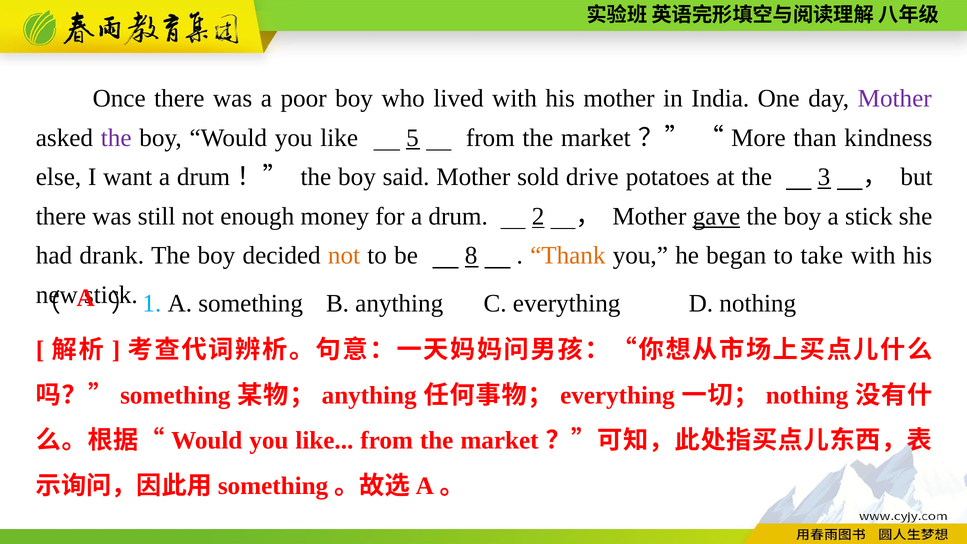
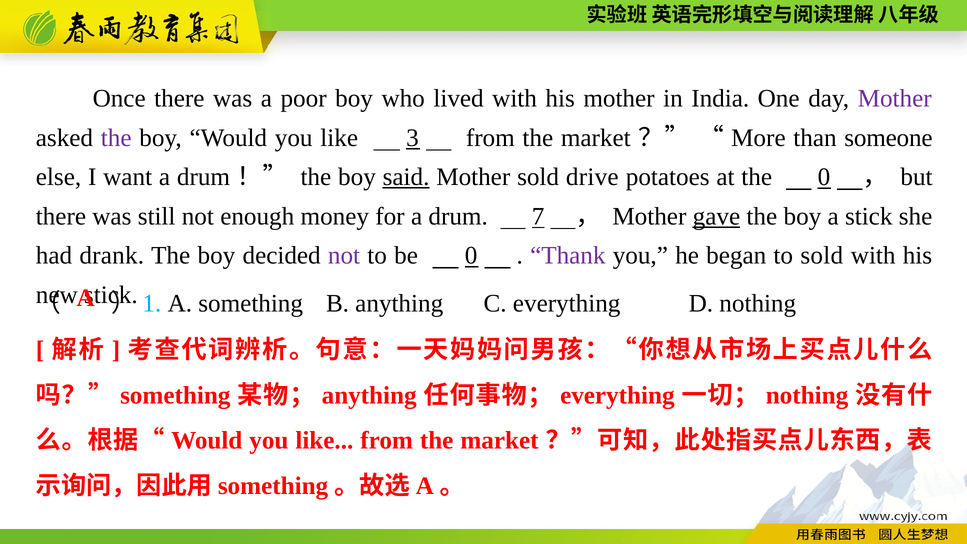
5: 5 -> 3
kindness: kindness -> someone
said underline: none -> present
the 3: 3 -> 0
2: 2 -> 7
not at (344, 256) colour: orange -> purple
be 8: 8 -> 0
Thank colour: orange -> purple
to take: take -> sold
